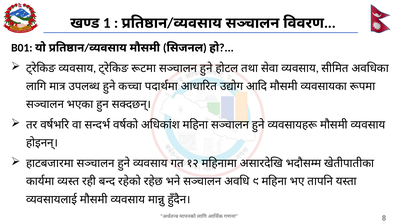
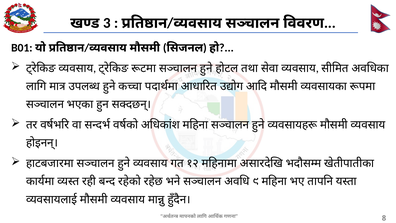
1: 1 -> 3
